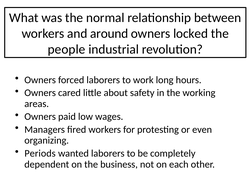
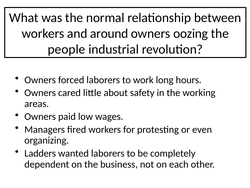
locked: locked -> oozing
Periods: Periods -> Ladders
